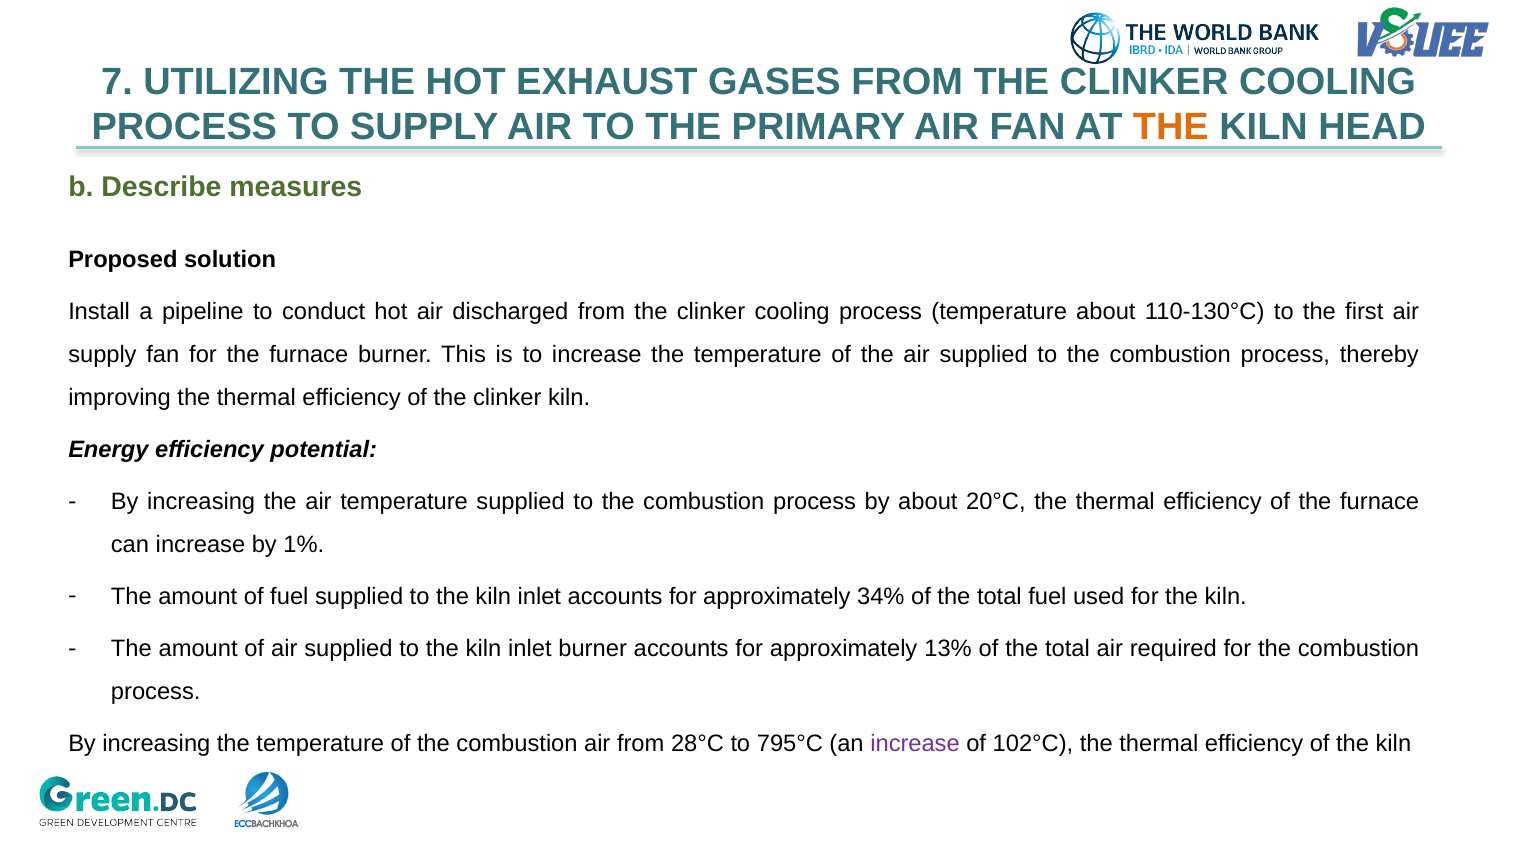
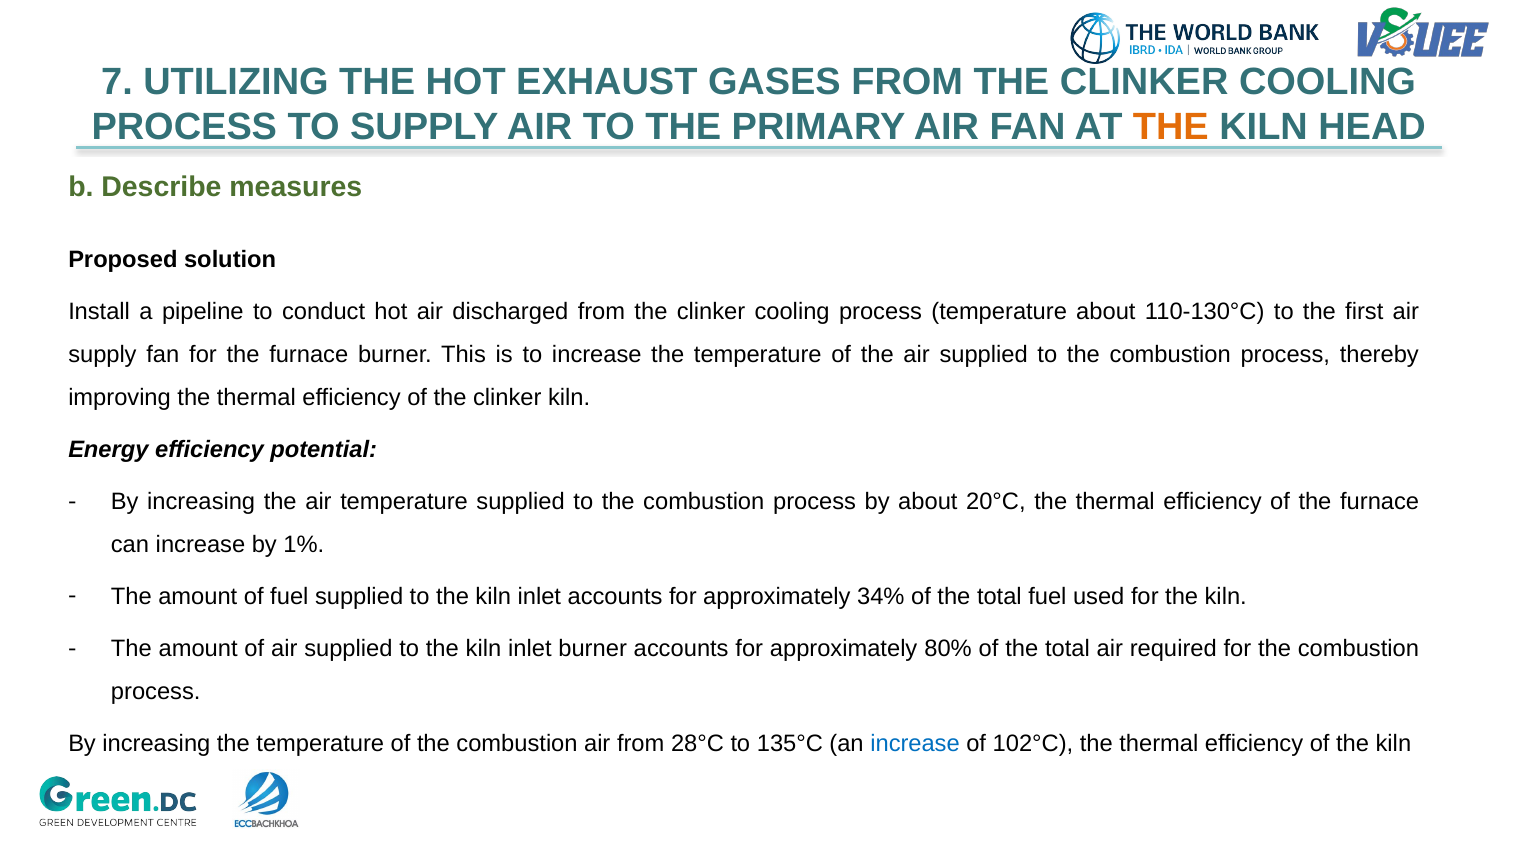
13%: 13% -> 80%
795°C: 795°C -> 135°C
increase at (915, 744) colour: purple -> blue
